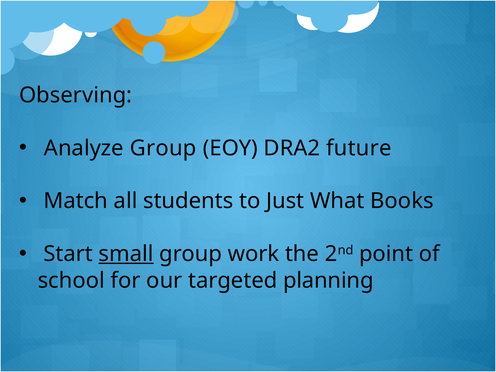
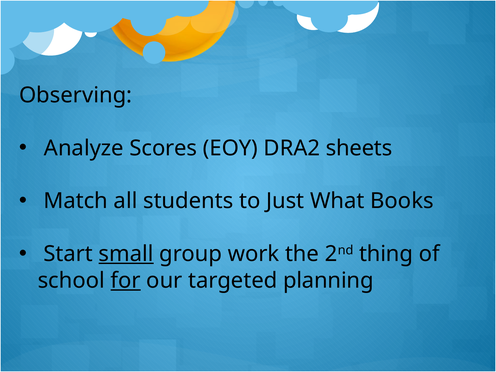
Analyze Group: Group -> Scores
future: future -> sheets
point: point -> thing
for underline: none -> present
